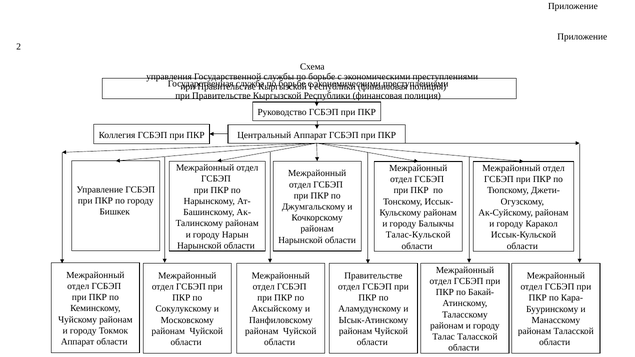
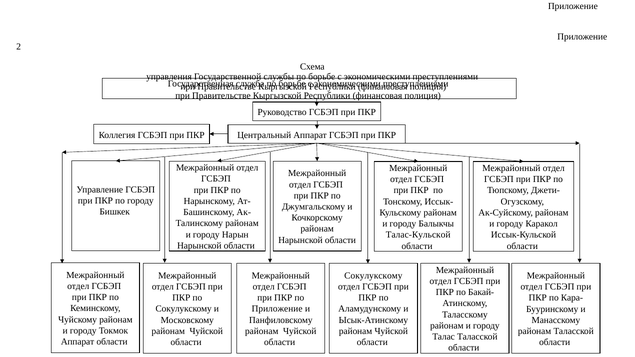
Правительстве at (373, 276): Правительстве -> Сокулукскому
Аксыйскому at (277, 309): Аксыйскому -> Приложение
